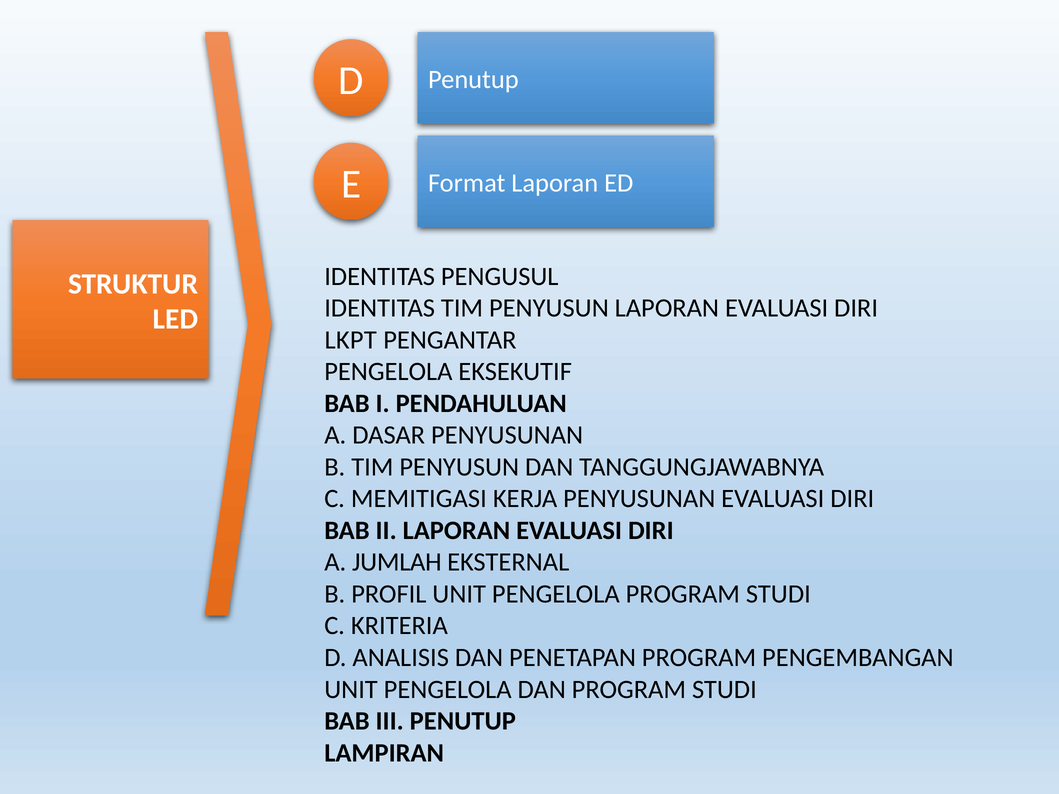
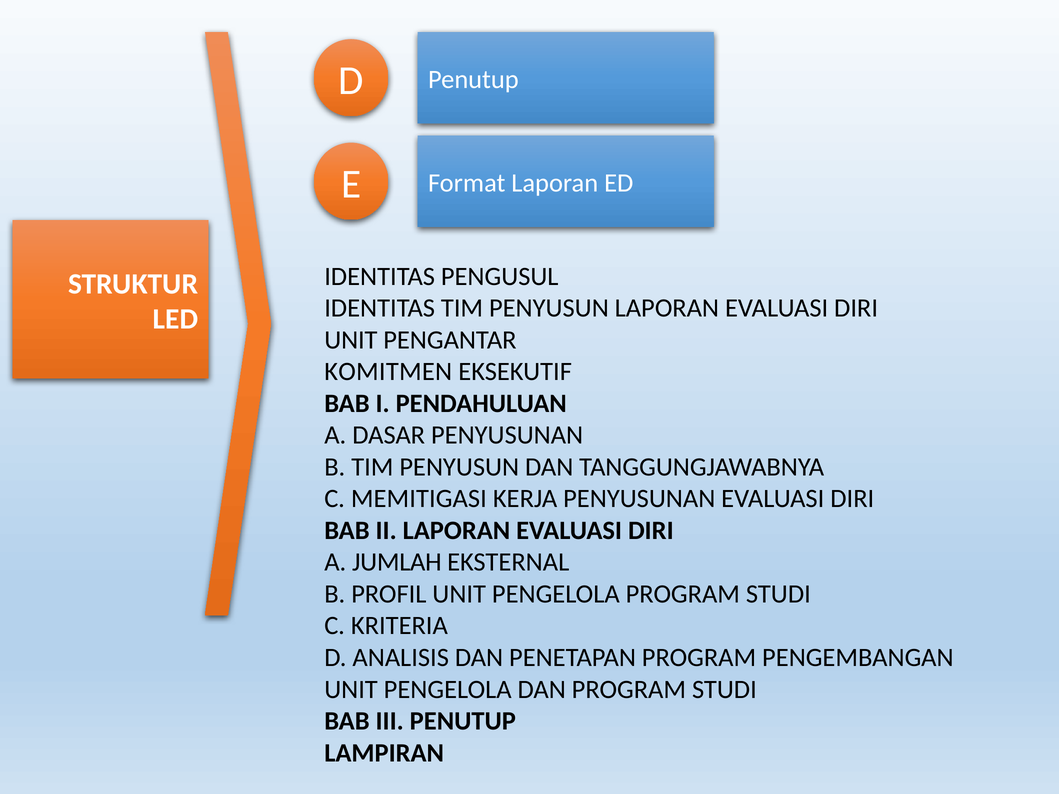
LKPT at (351, 340): LKPT -> UNIT
PENGELOLA at (388, 372): PENGELOLA -> KOMITMEN
